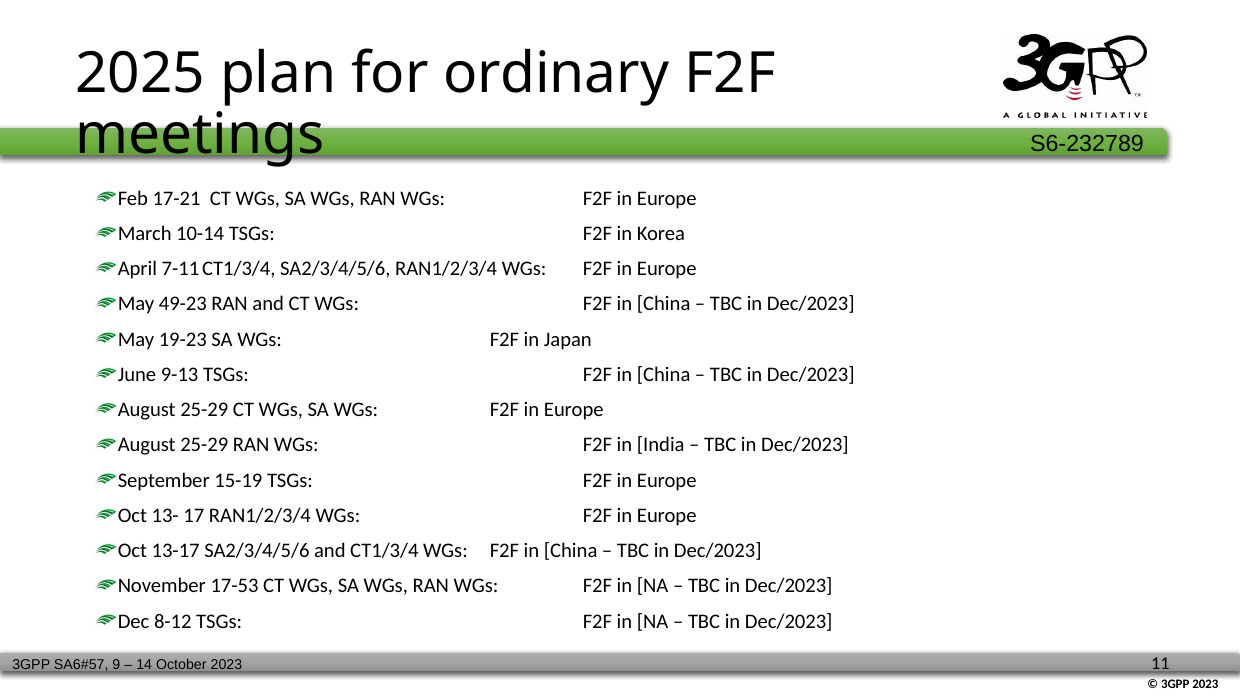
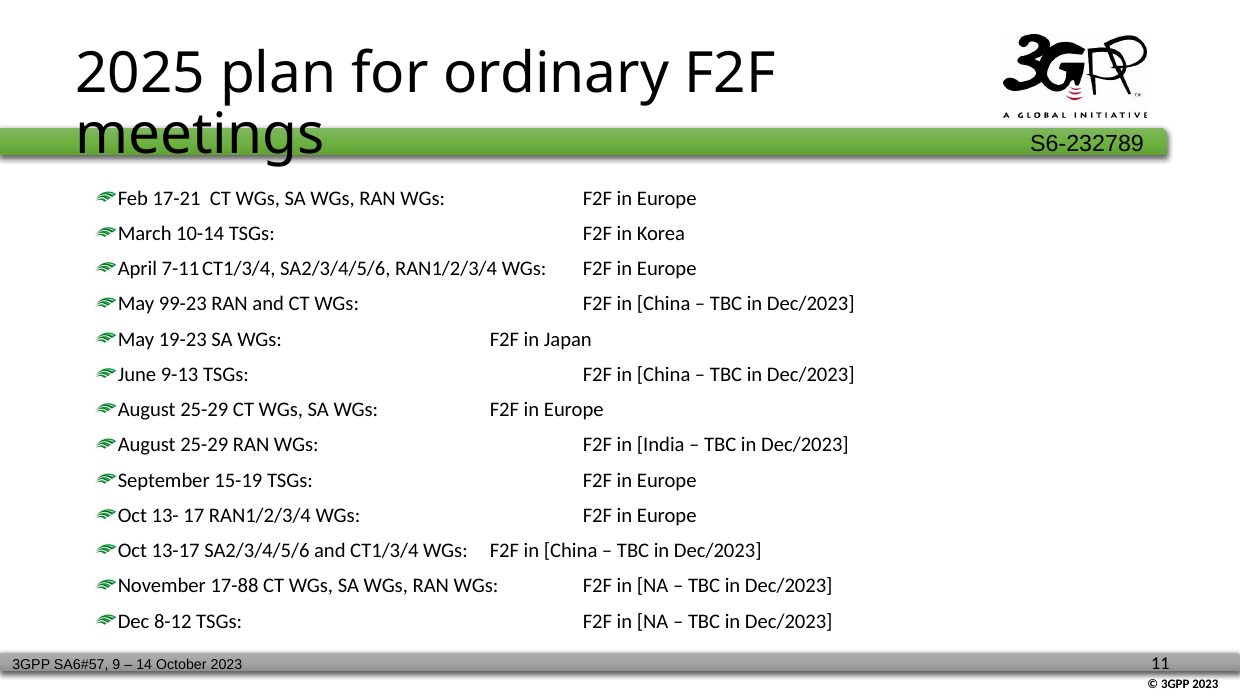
49-23: 49-23 -> 99-23
17-53: 17-53 -> 17-88
